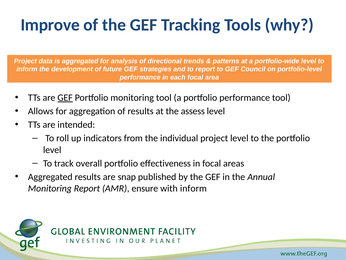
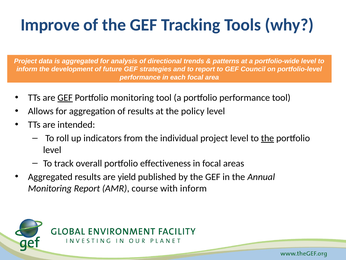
assess: assess -> policy
the at (268, 138) underline: none -> present
snap: snap -> yield
ensure: ensure -> course
